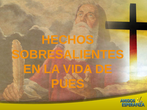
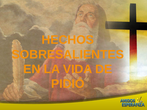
PUES: PUES -> PIDIÓ
